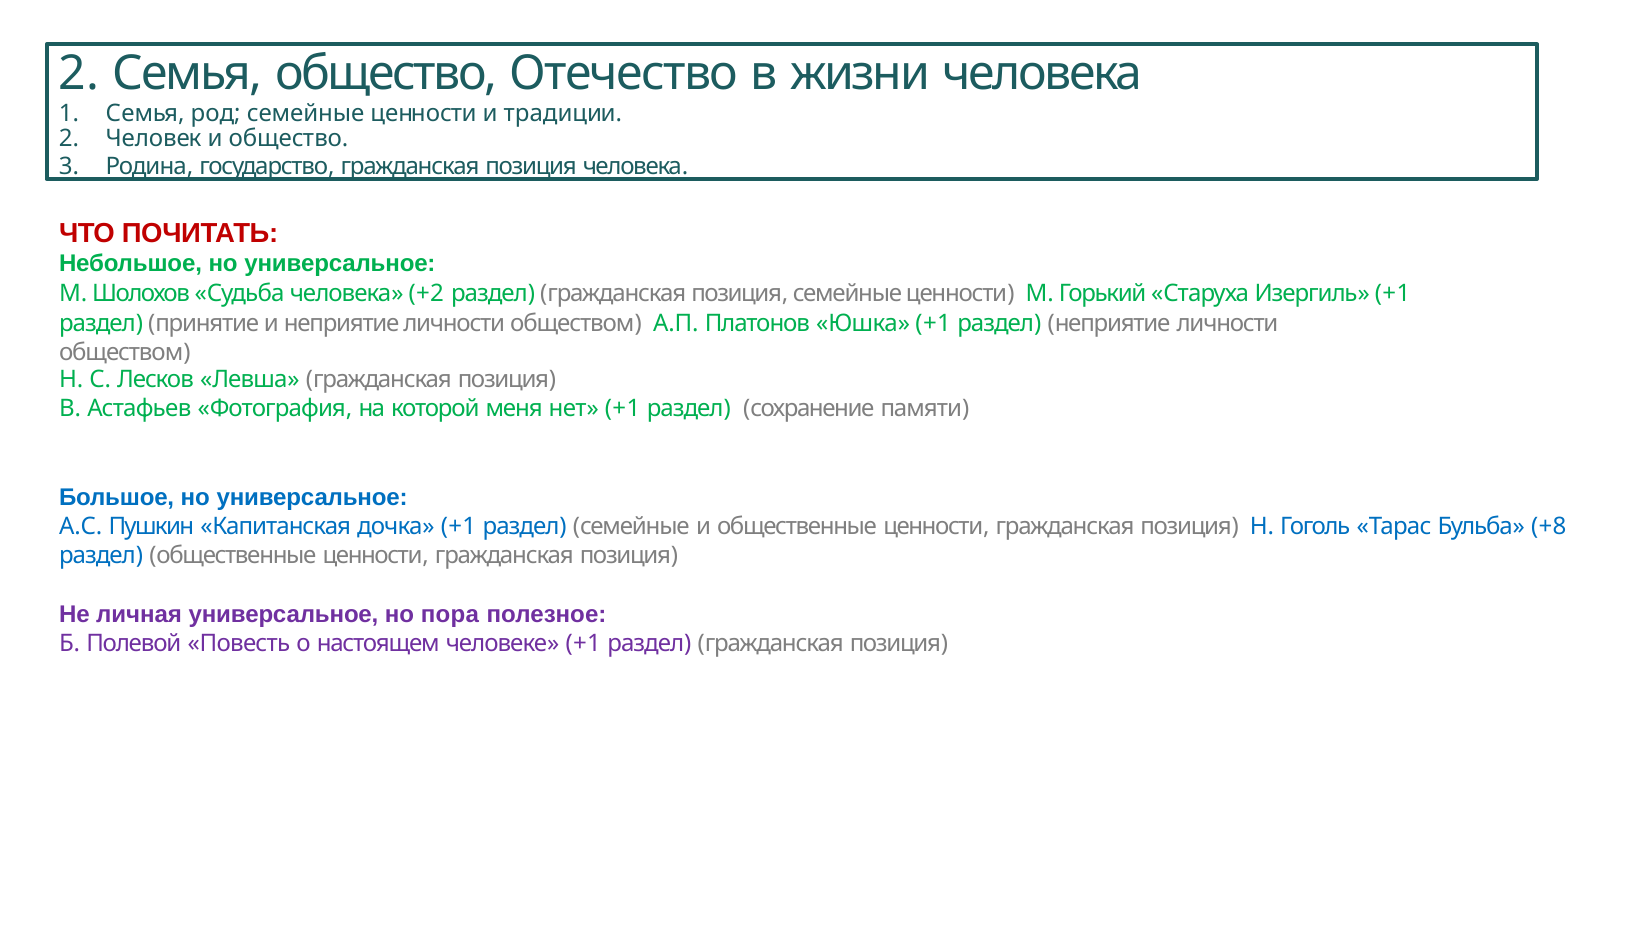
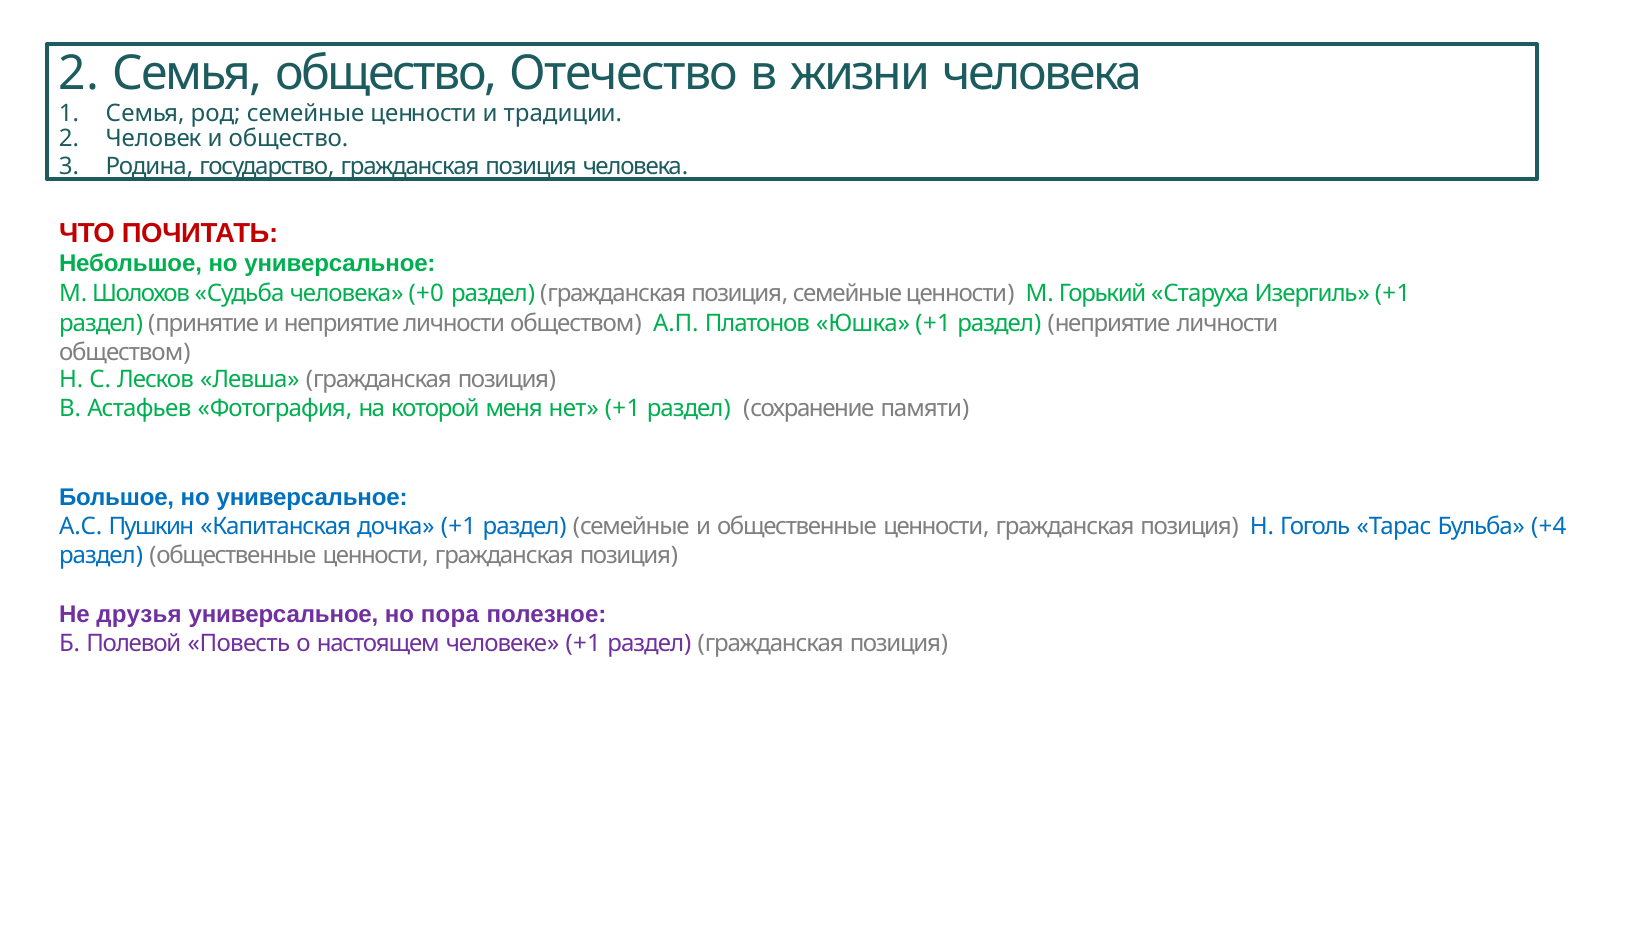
+2: +2 -> +0
+8: +8 -> +4
личная: личная -> друзья
